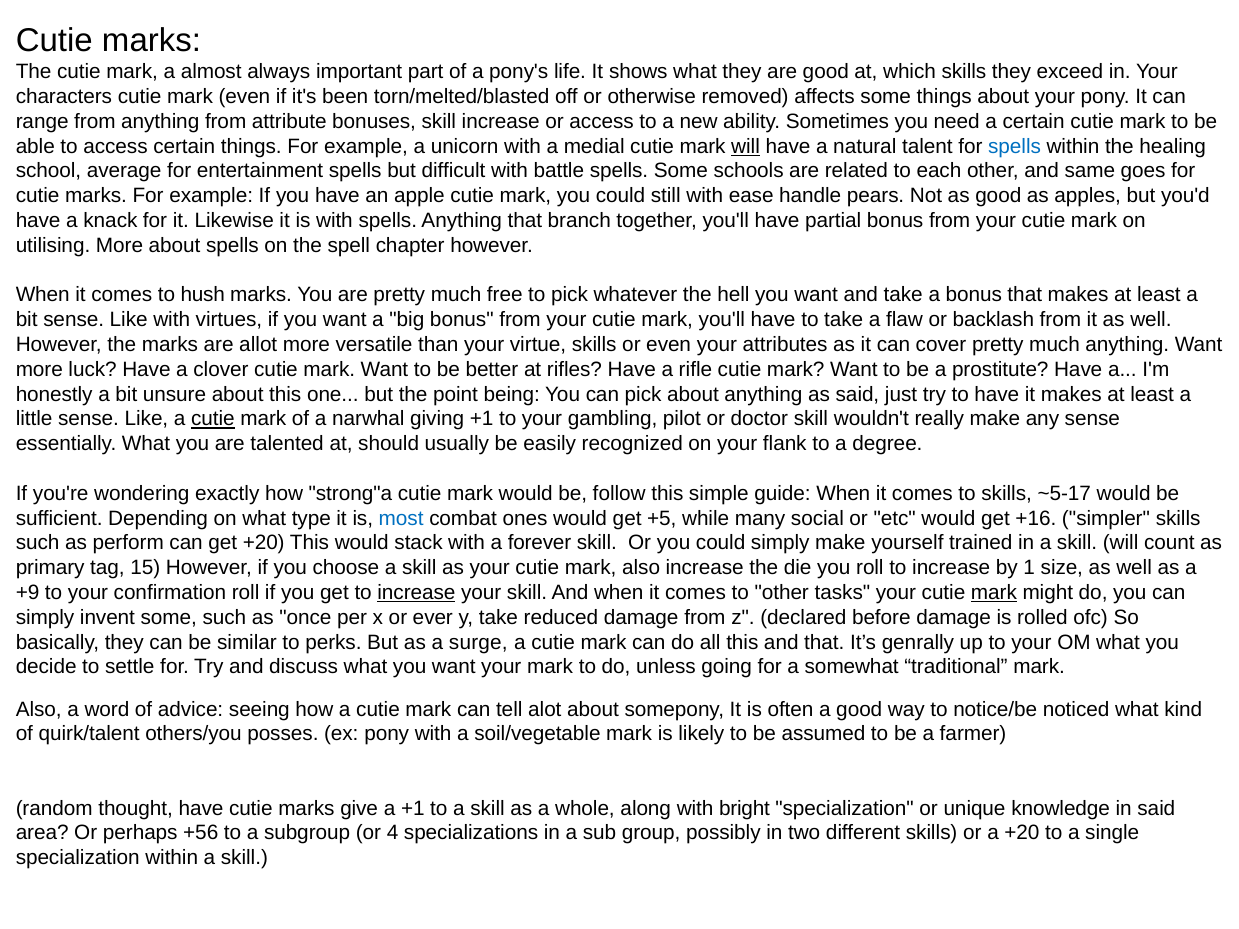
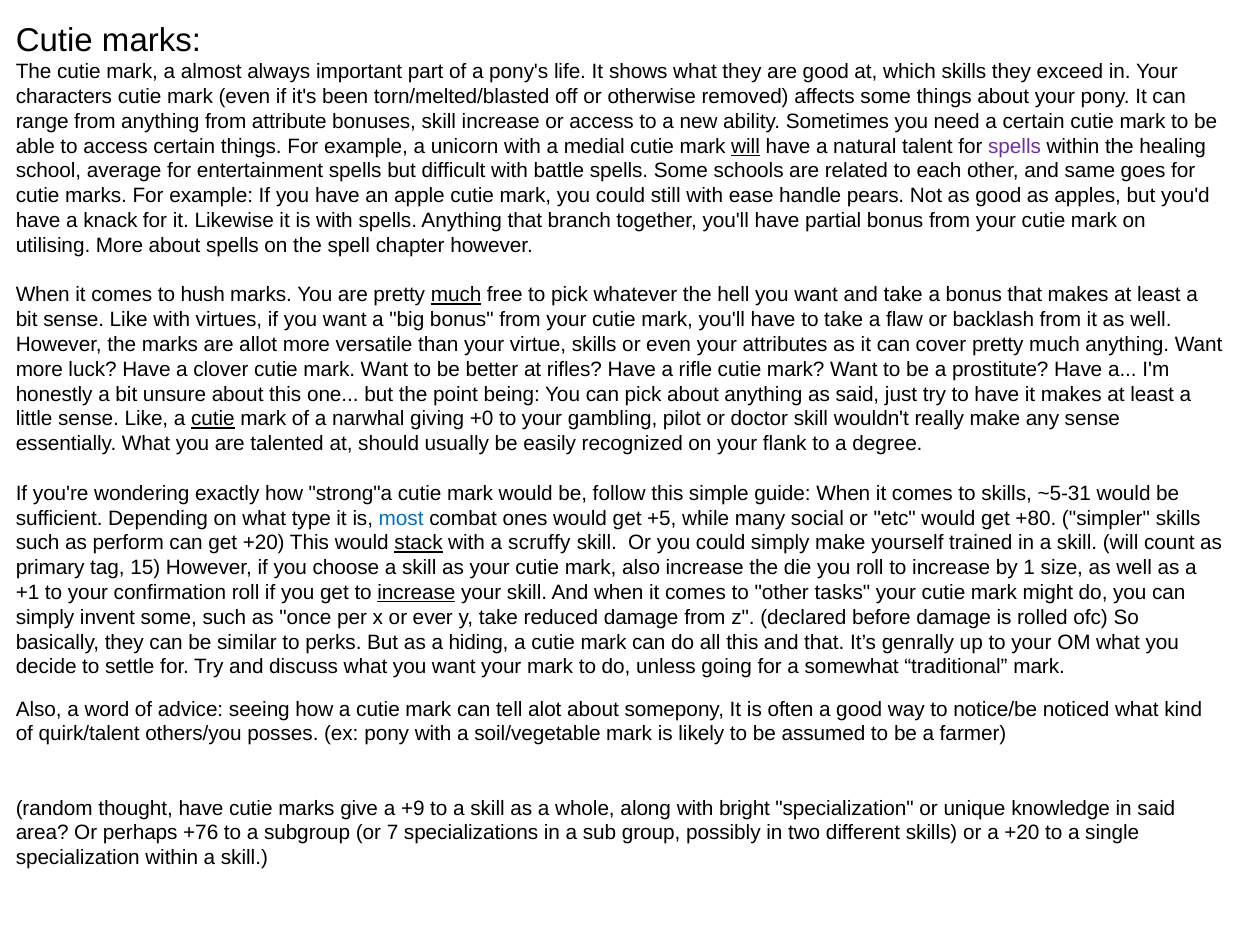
spells at (1015, 146) colour: blue -> purple
much at (456, 295) underline: none -> present
giving +1: +1 -> +0
~5-17: ~5-17 -> ~5-31
+16: +16 -> +80
stack underline: none -> present
forever: forever -> scruffy
+9: +9 -> +1
mark at (994, 593) underline: present -> none
surge: surge -> hiding
a +1: +1 -> +9
+56: +56 -> +76
4: 4 -> 7
